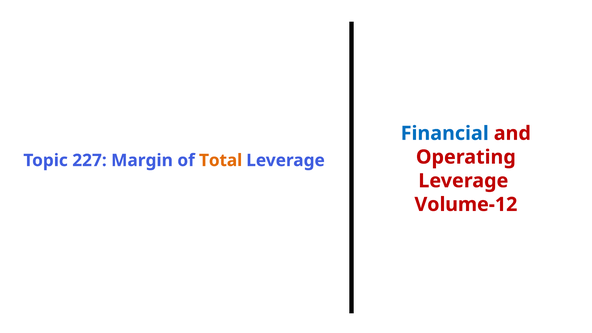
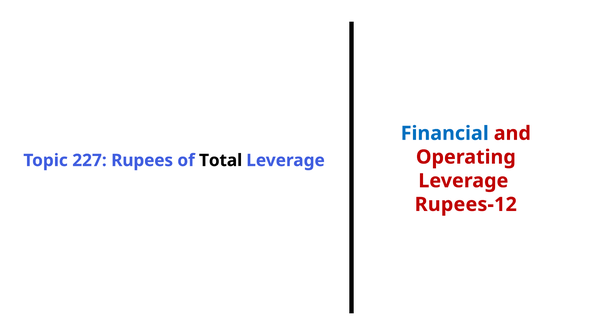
Margin: Margin -> Rupees
Total colour: orange -> black
Volume-12: Volume-12 -> Rupees-12
